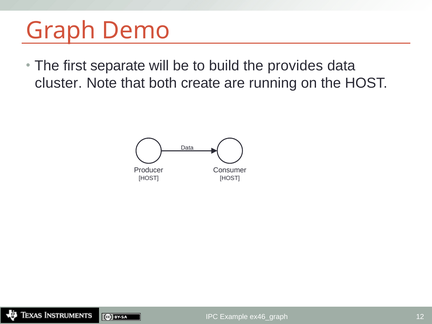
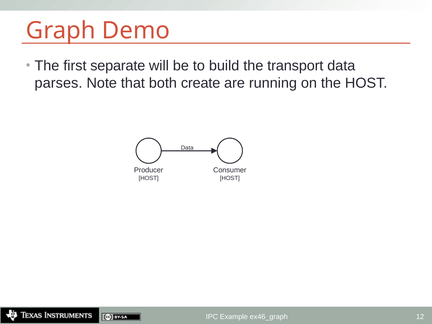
provides: provides -> transport
cluster: cluster -> parses
